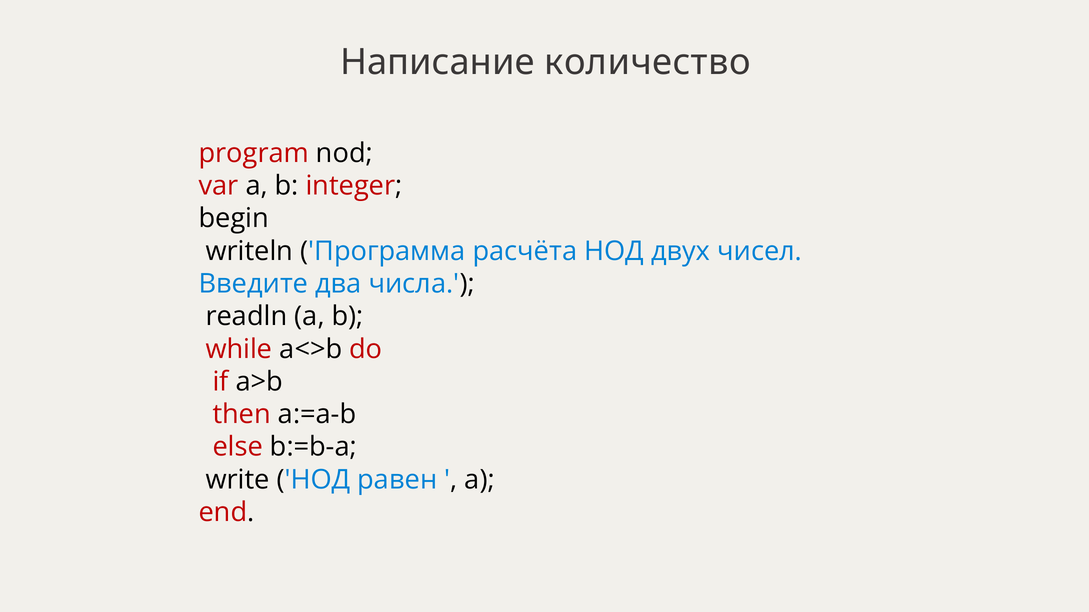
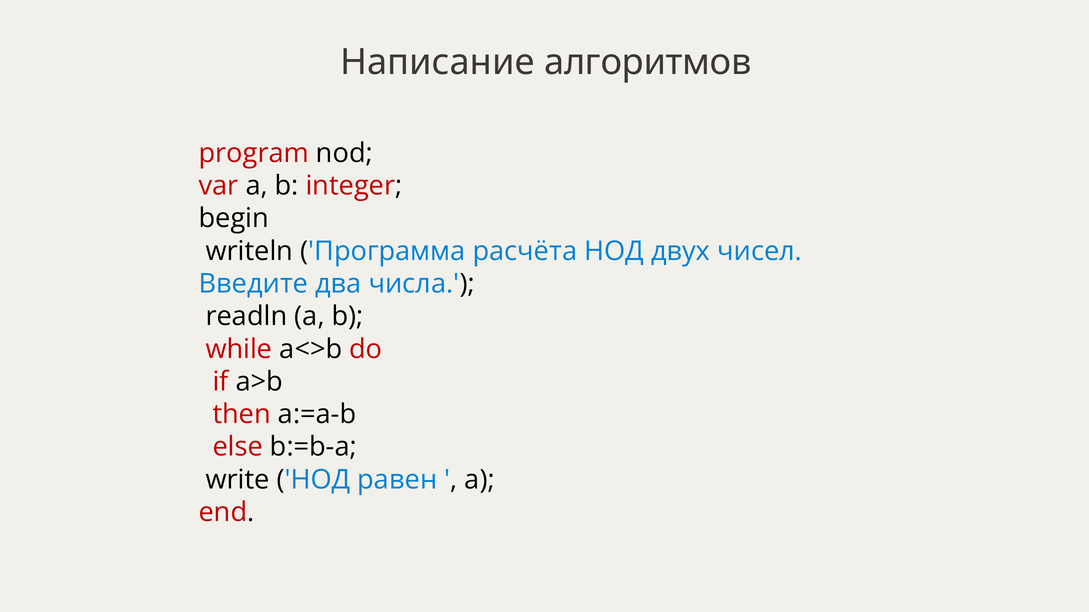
количество: количество -> алгоритмов
